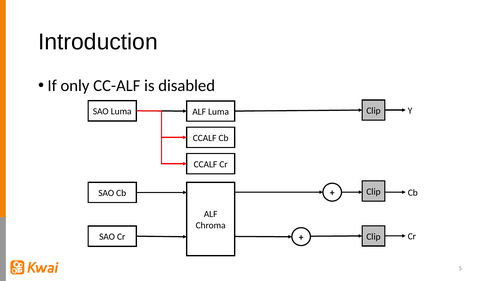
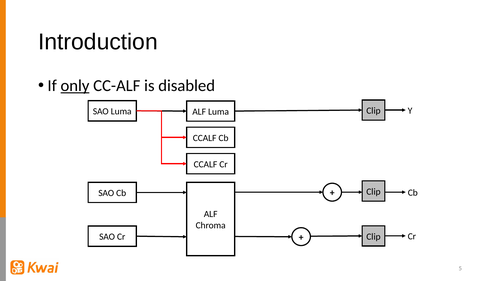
only underline: none -> present
